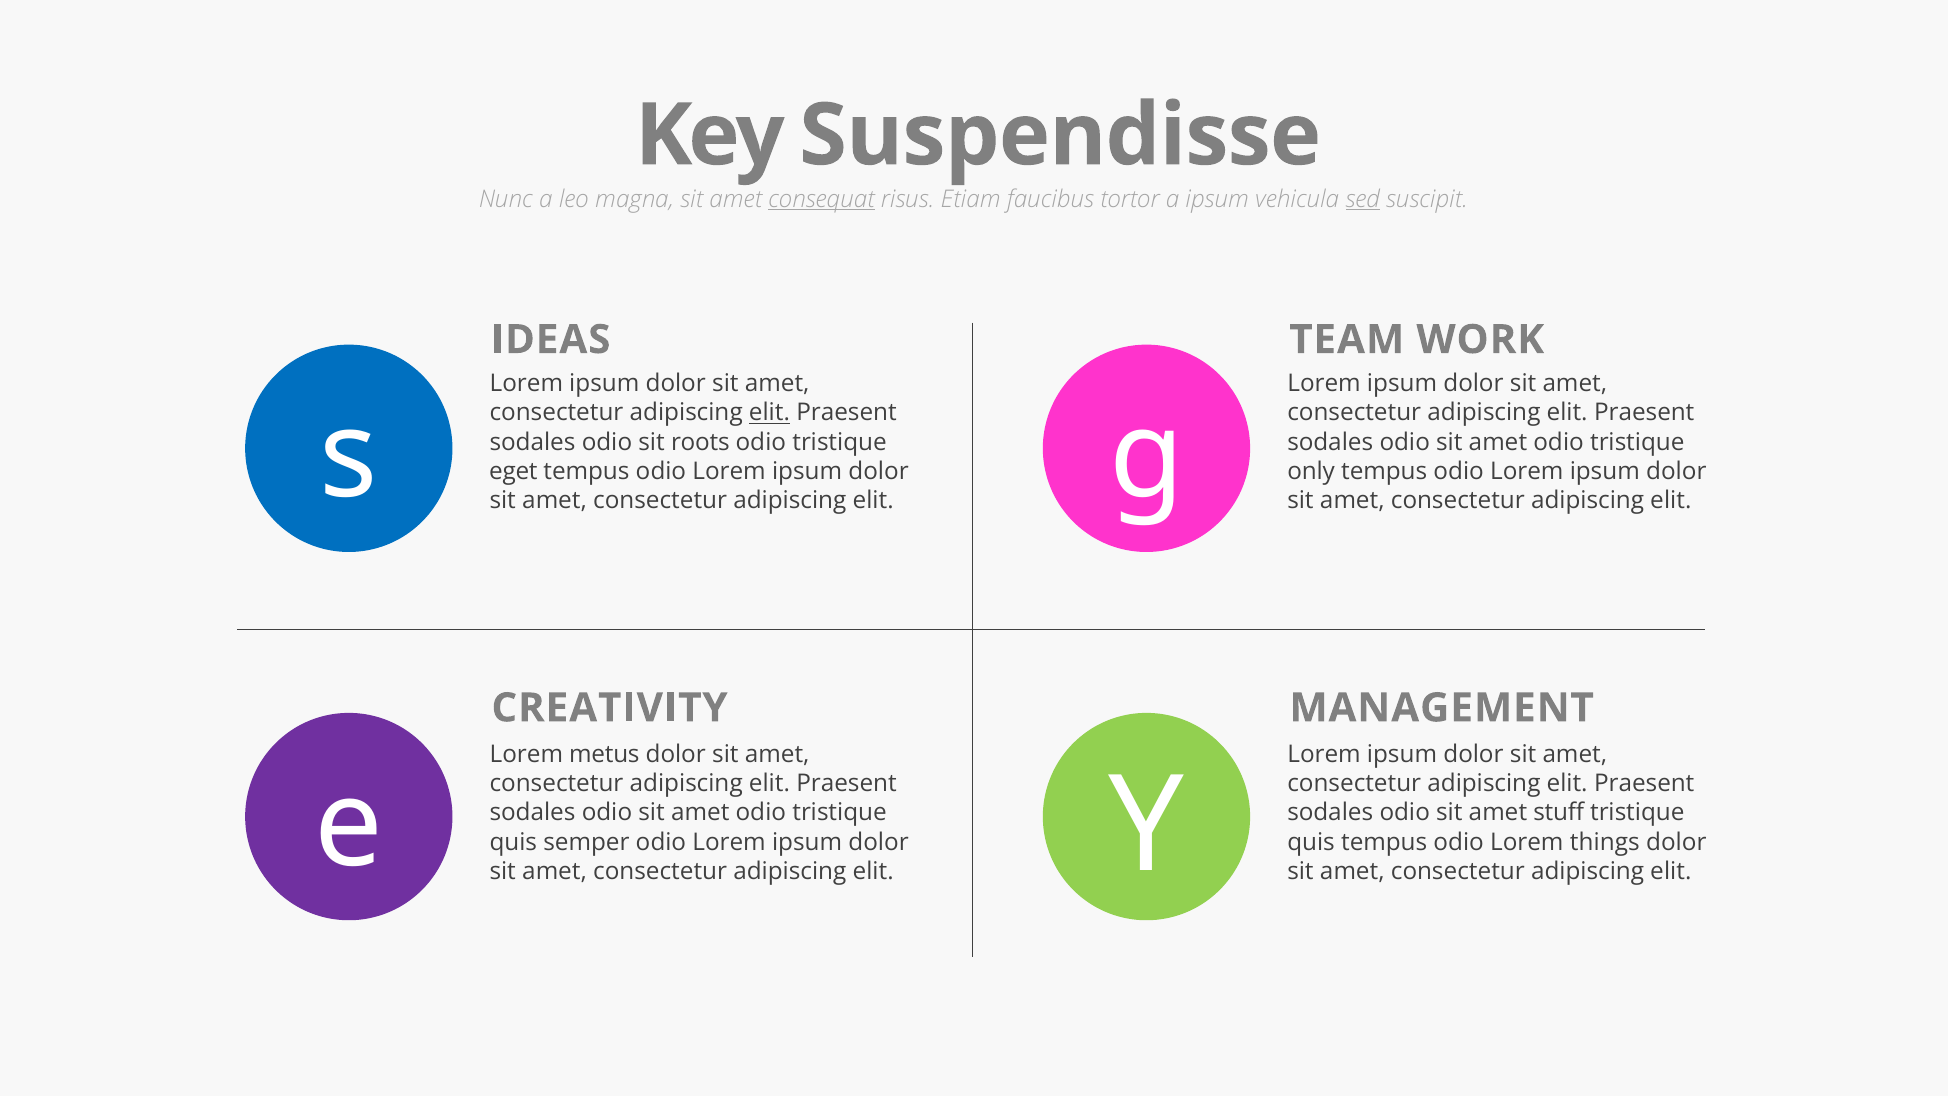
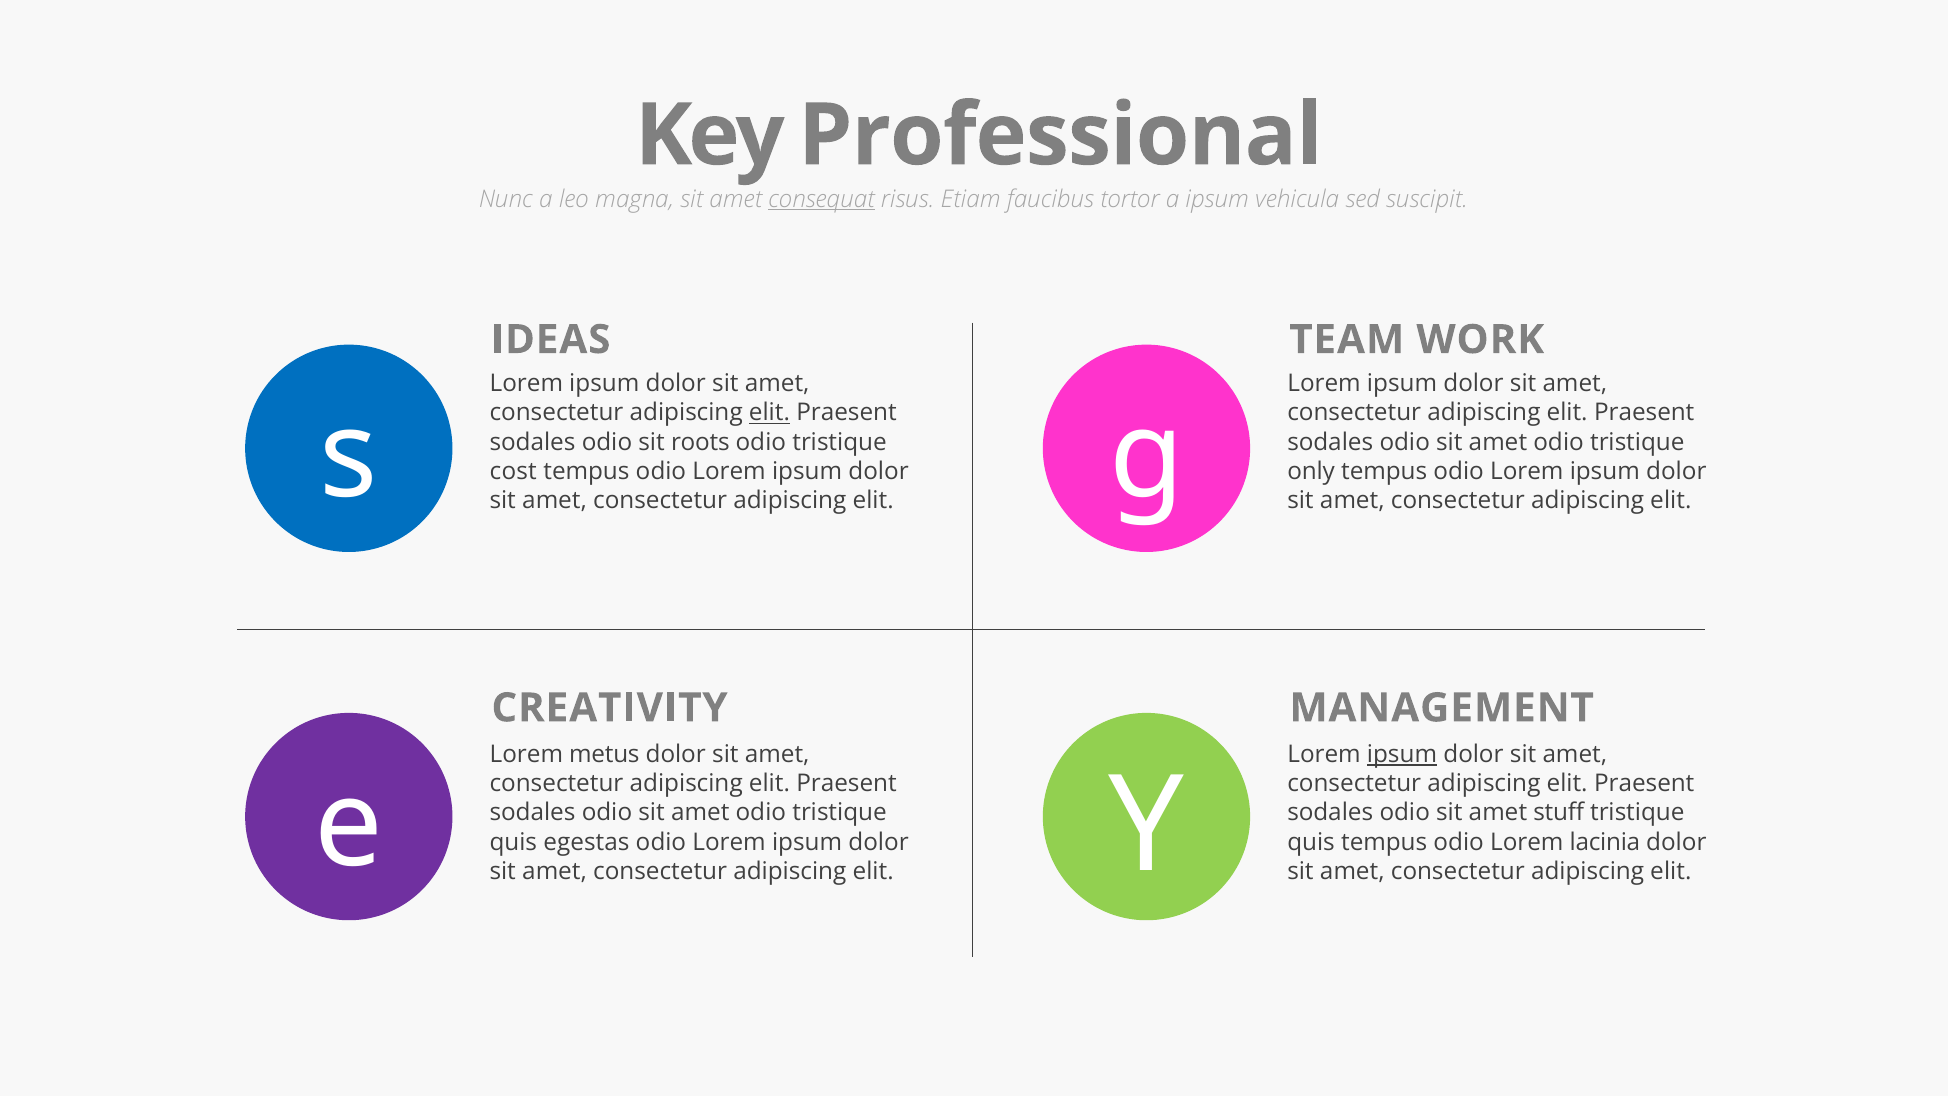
Suspendisse: Suspendisse -> Professional
sed underline: present -> none
eget: eget -> cost
ipsum at (1402, 754) underline: none -> present
semper: semper -> egestas
things: things -> lacinia
